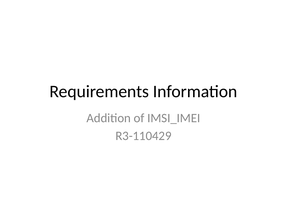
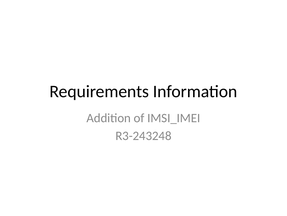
R3-110429: R3-110429 -> R3-243248
